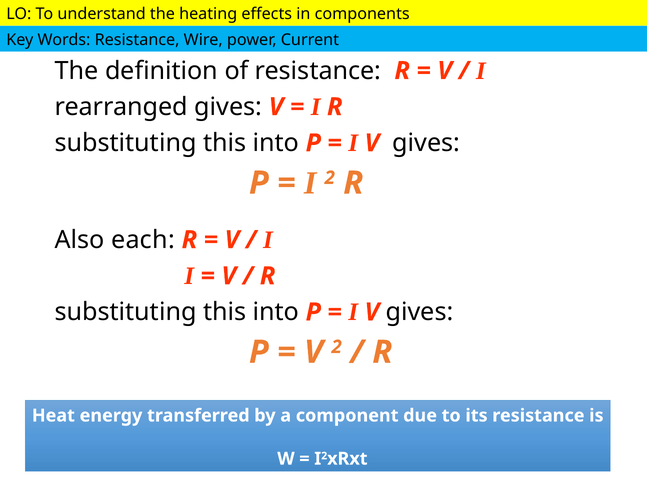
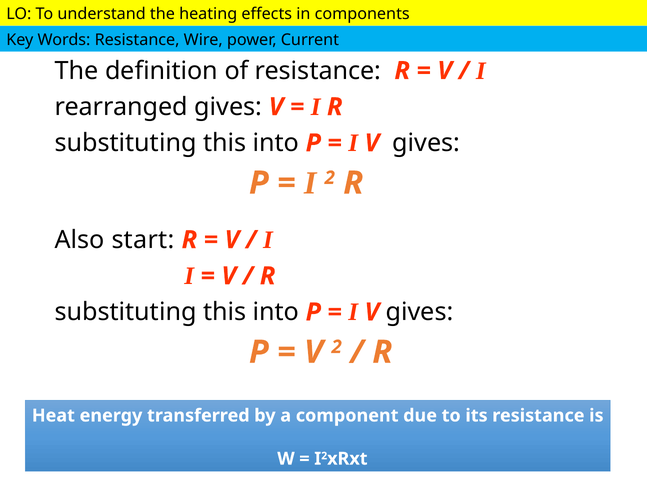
each: each -> start
